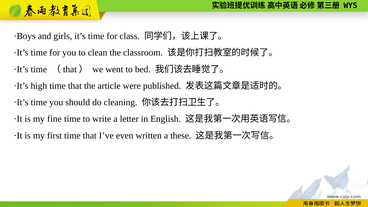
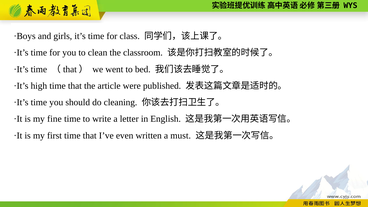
these: these -> must
